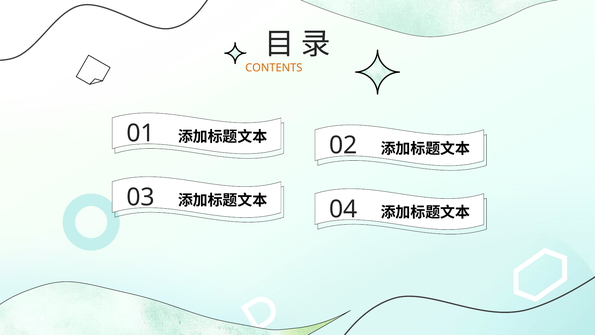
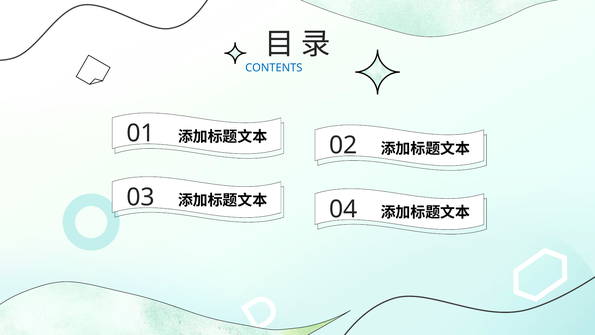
CONTENTS colour: orange -> blue
